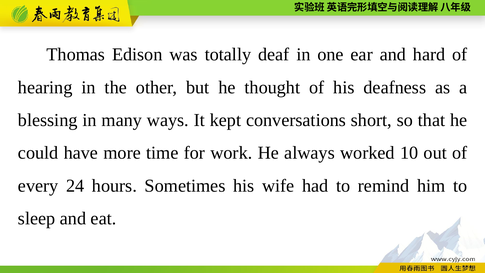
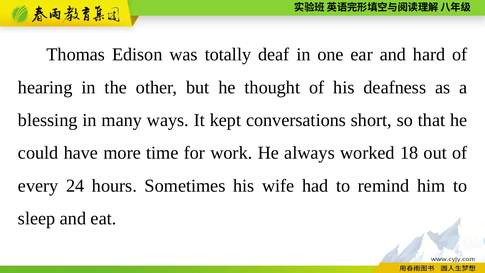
10: 10 -> 18
